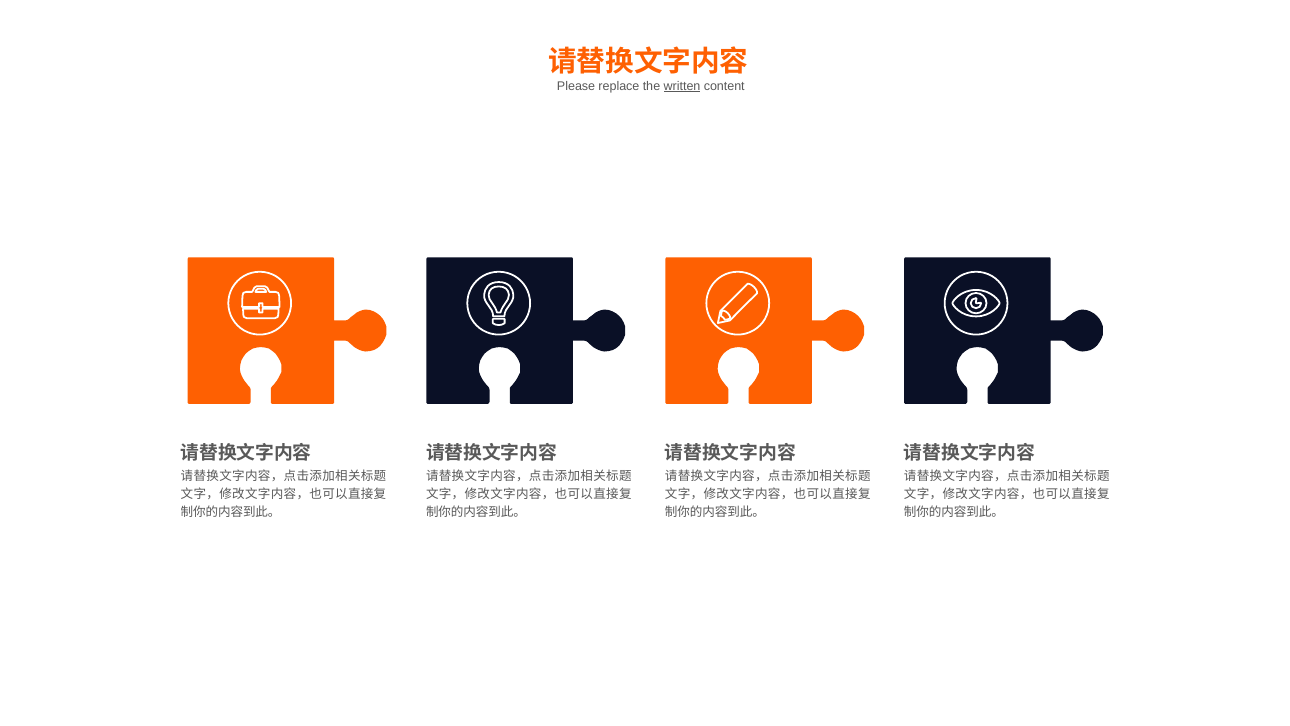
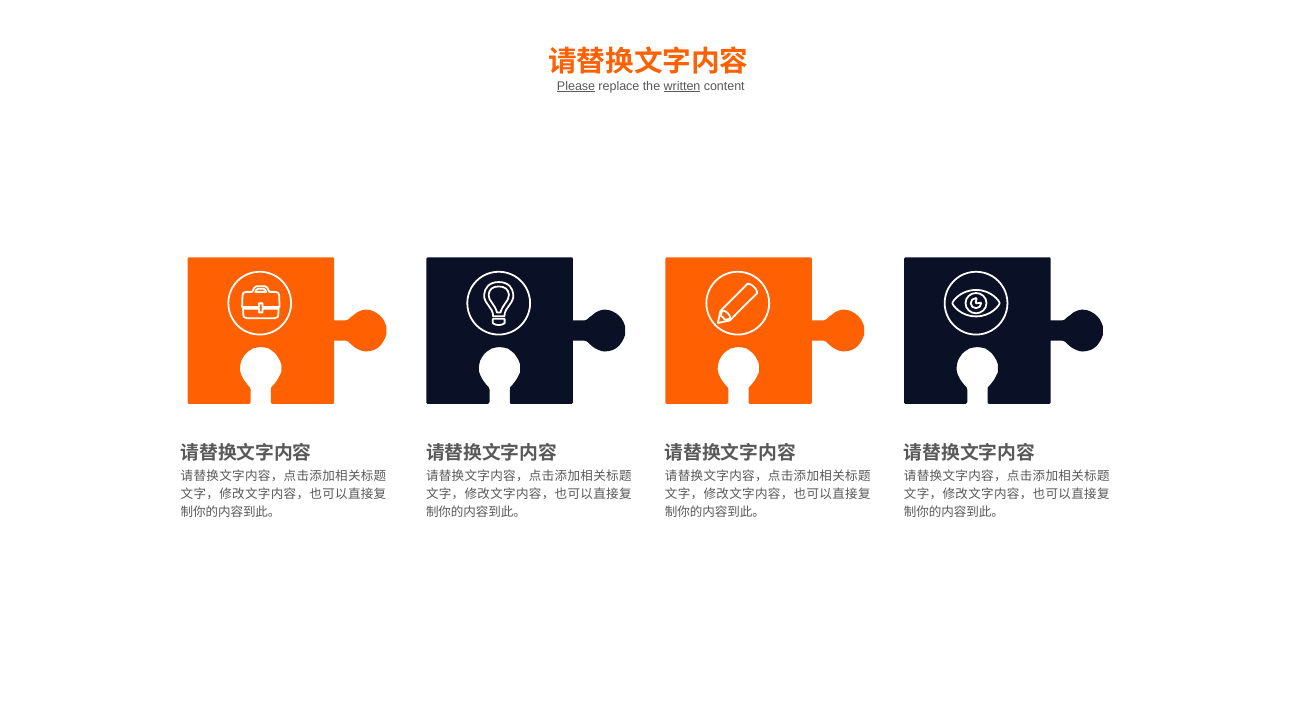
Please underline: none -> present
